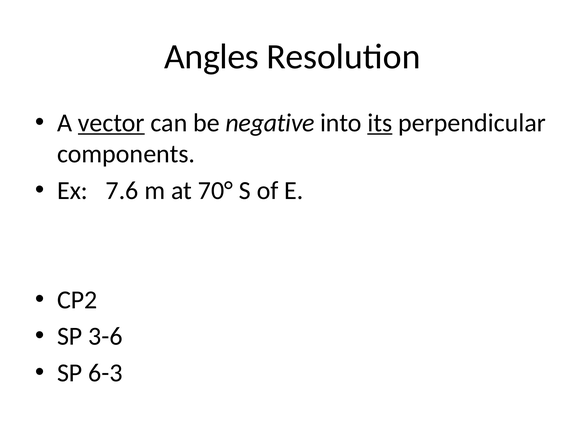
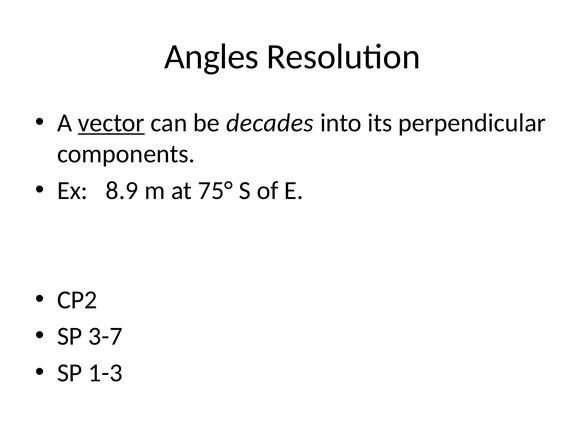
negative: negative -> decades
its underline: present -> none
7.6: 7.6 -> 8.9
70°: 70° -> 75°
3-6: 3-6 -> 3-7
6-3: 6-3 -> 1-3
